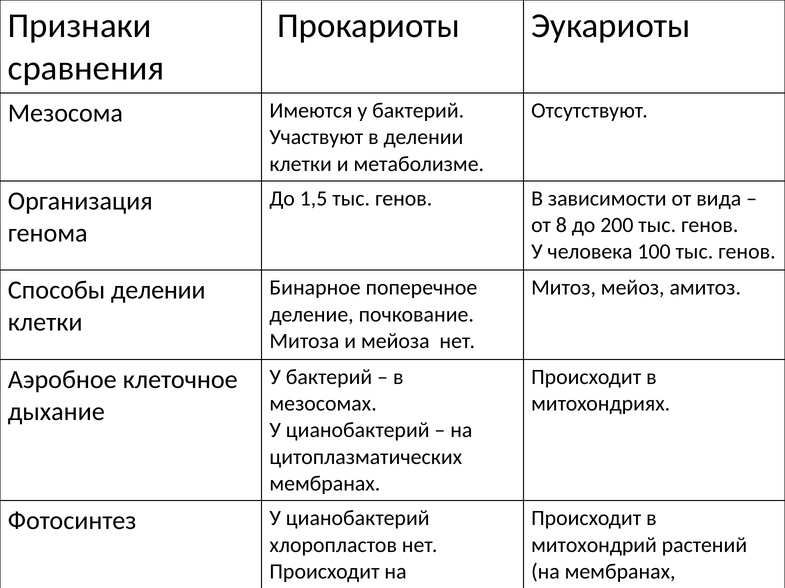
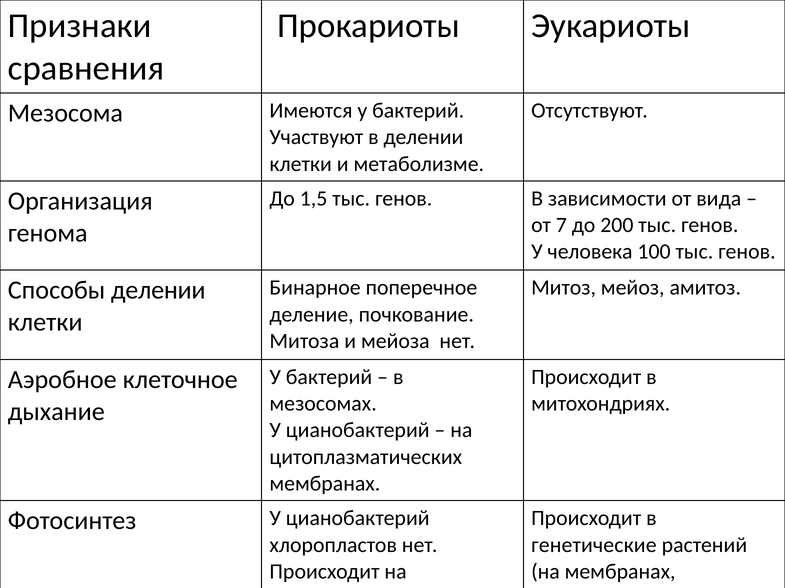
8: 8 -> 7
митохондрий: митохондрий -> генетические
